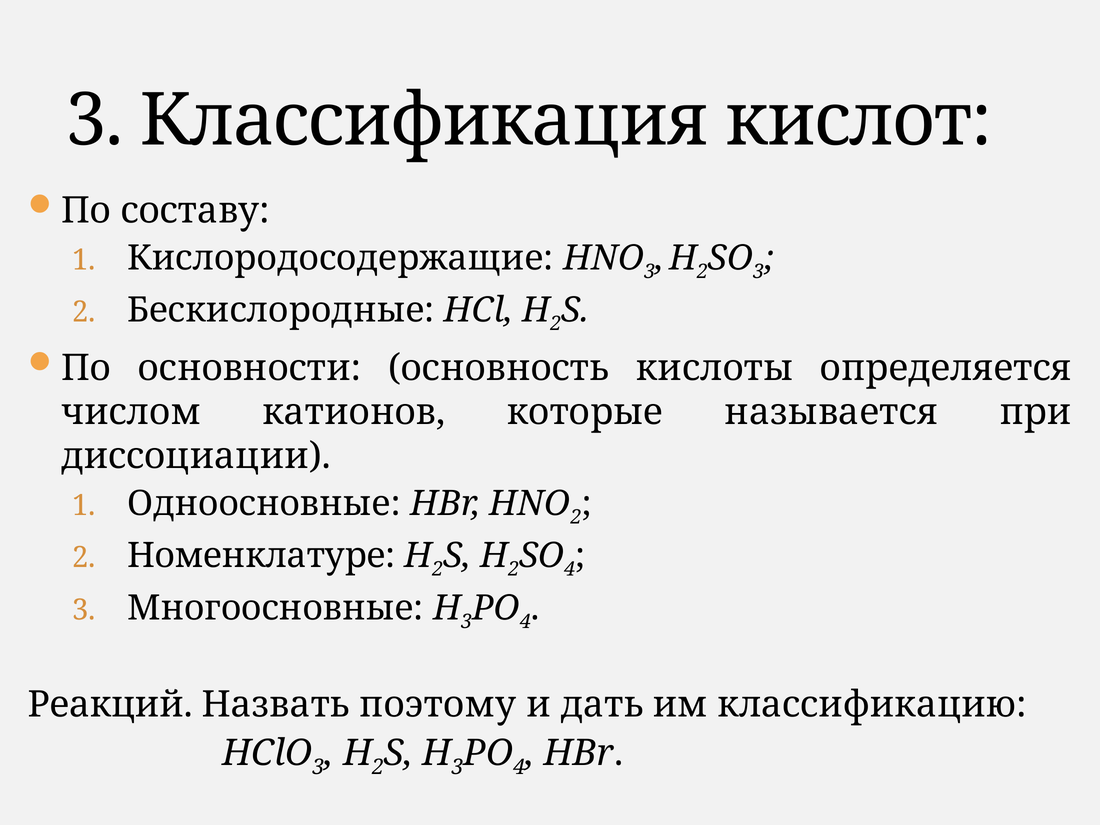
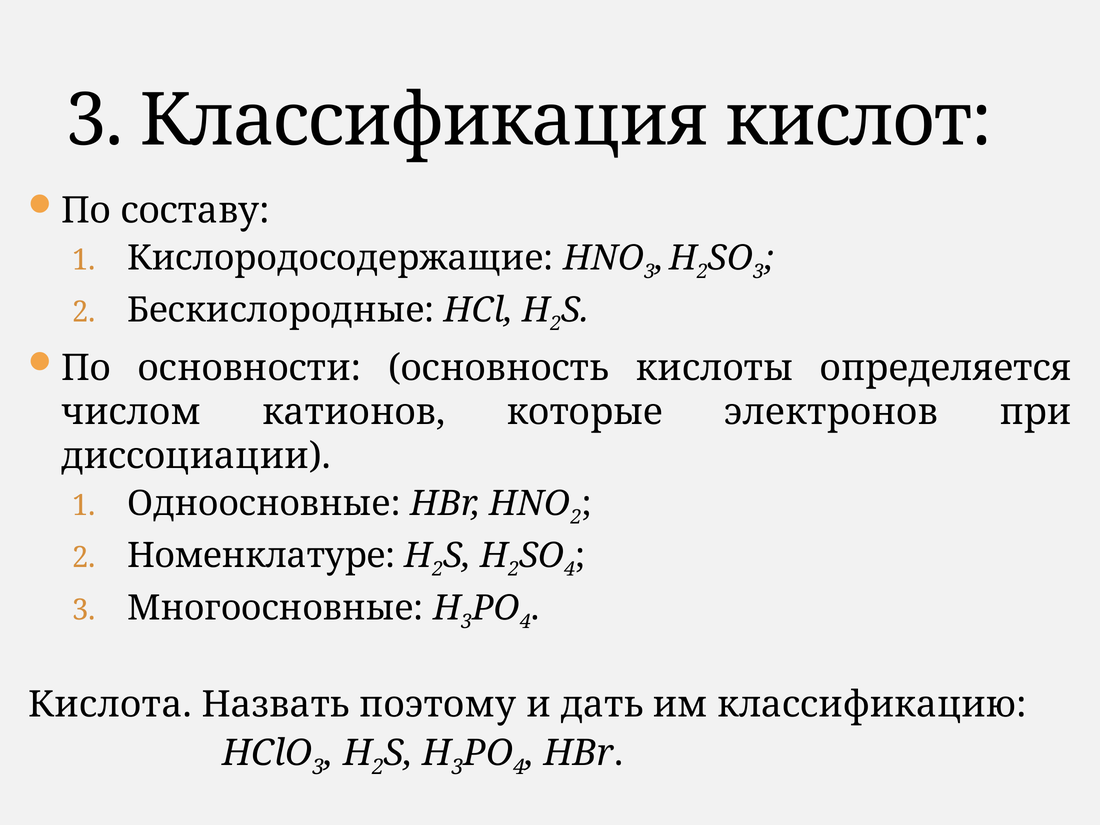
называется: называется -> электронов
Реакций: Реакций -> Кислота
